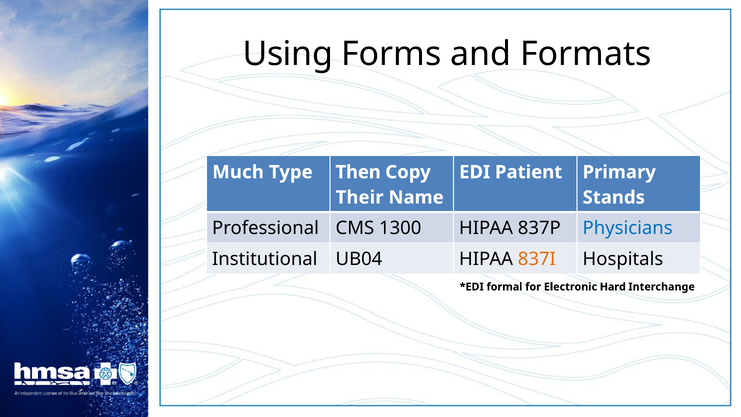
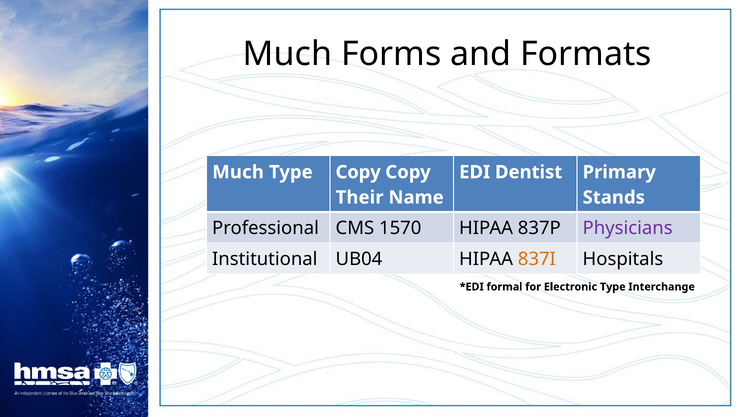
Using at (288, 54): Using -> Much
Type Then: Then -> Copy
Patient: Patient -> Dentist
1300: 1300 -> 1570
Physicians colour: blue -> purple
Electronic Hard: Hard -> Type
